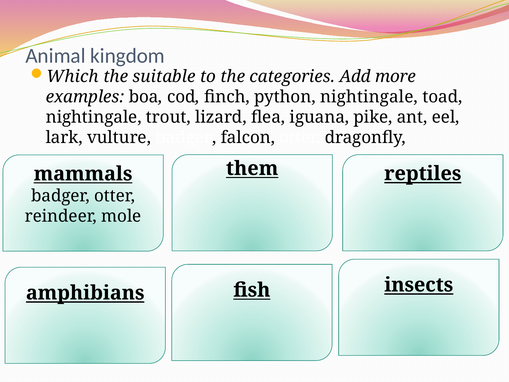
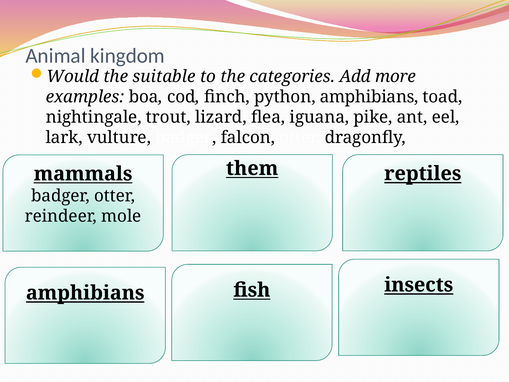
Which: Which -> Would
python nightingale: nightingale -> amphibians
